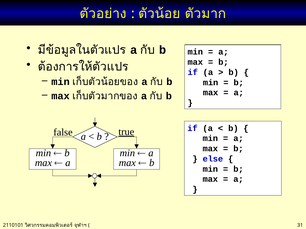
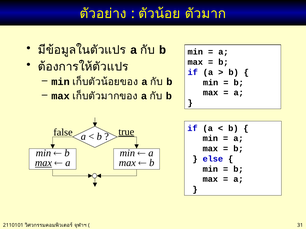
max at (43, 163) underline: none -> present
